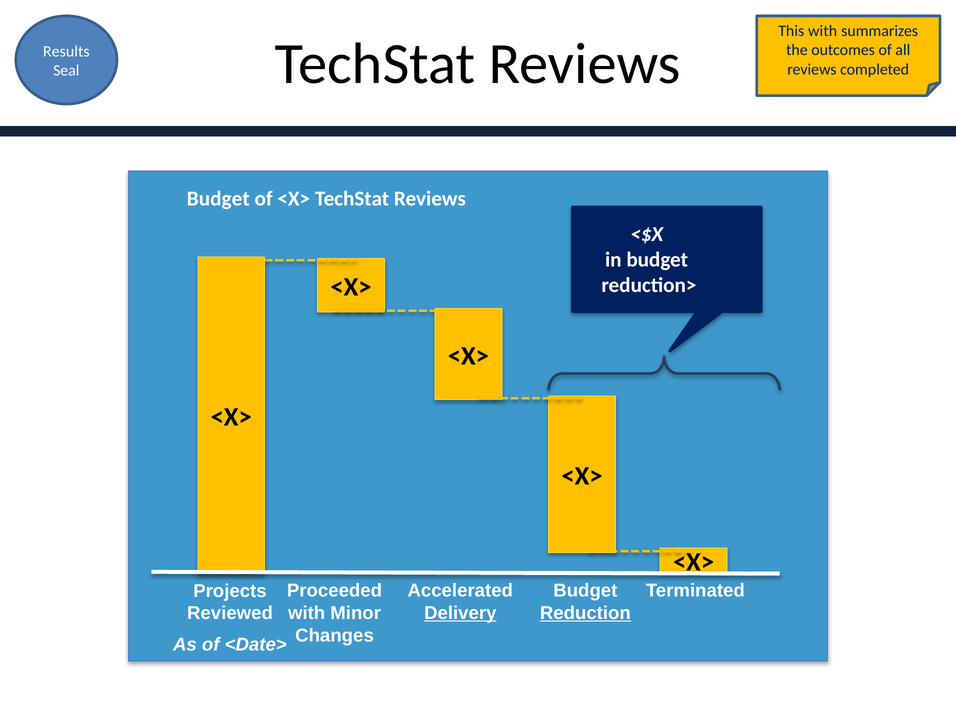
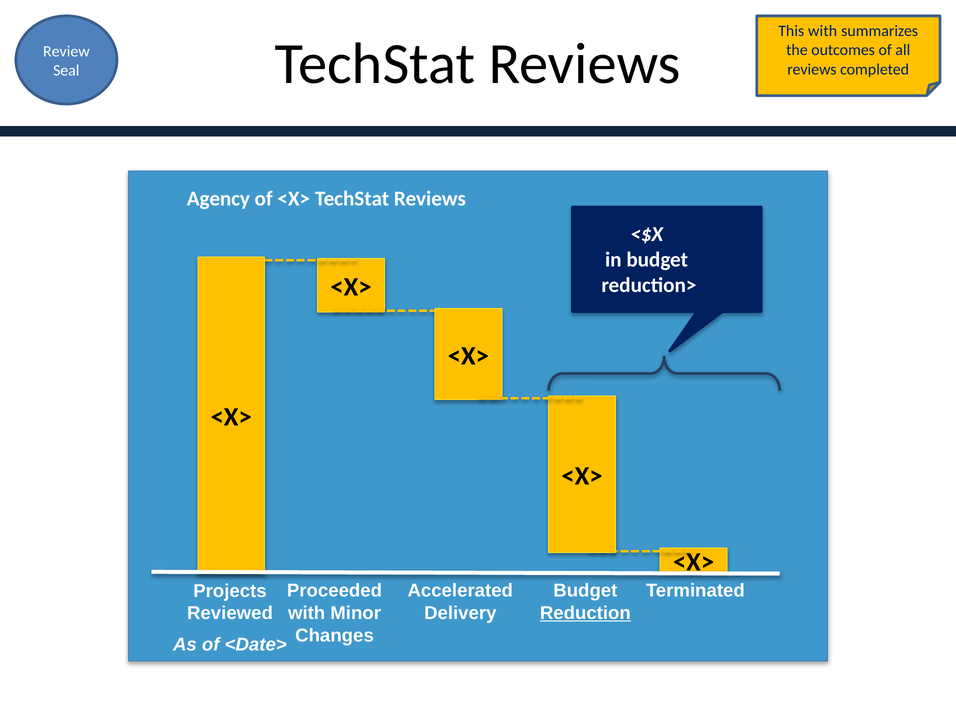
Results: Results -> Review
Budget at (218, 199): Budget -> Agency
Delivery underline: present -> none
